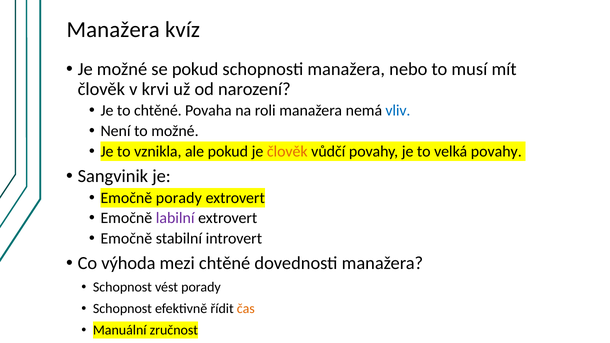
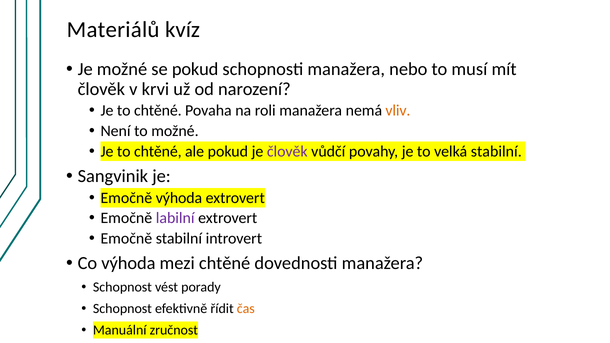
Manažera at (113, 30): Manažera -> Materiálů
vliv colour: blue -> orange
vznikla at (158, 151): vznikla -> chtěné
člověk at (287, 151) colour: orange -> purple
velká povahy: povahy -> stabilní
Emočně porady: porady -> výhoda
